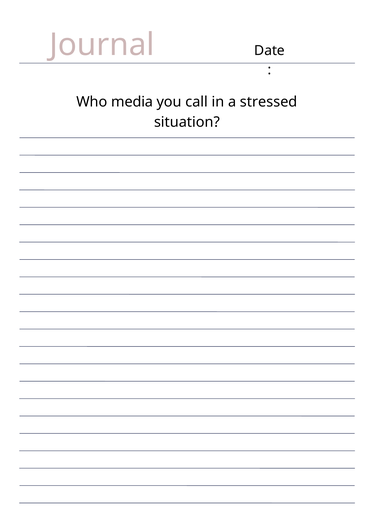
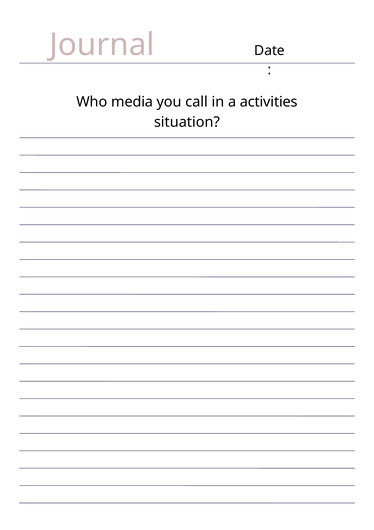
stressed: stressed -> activities
